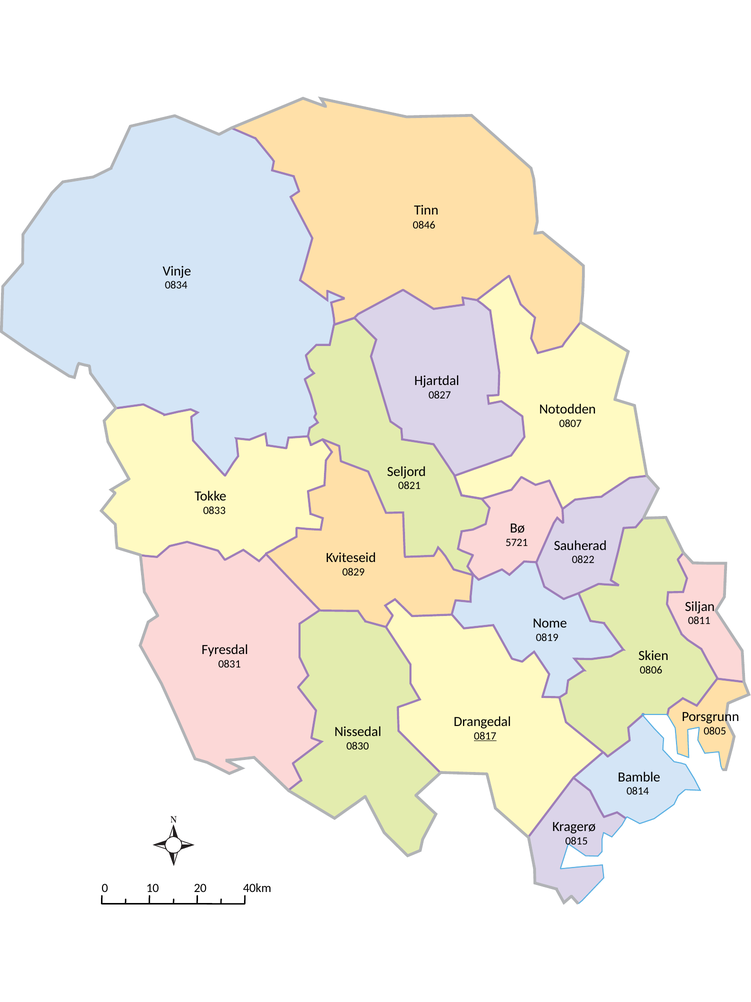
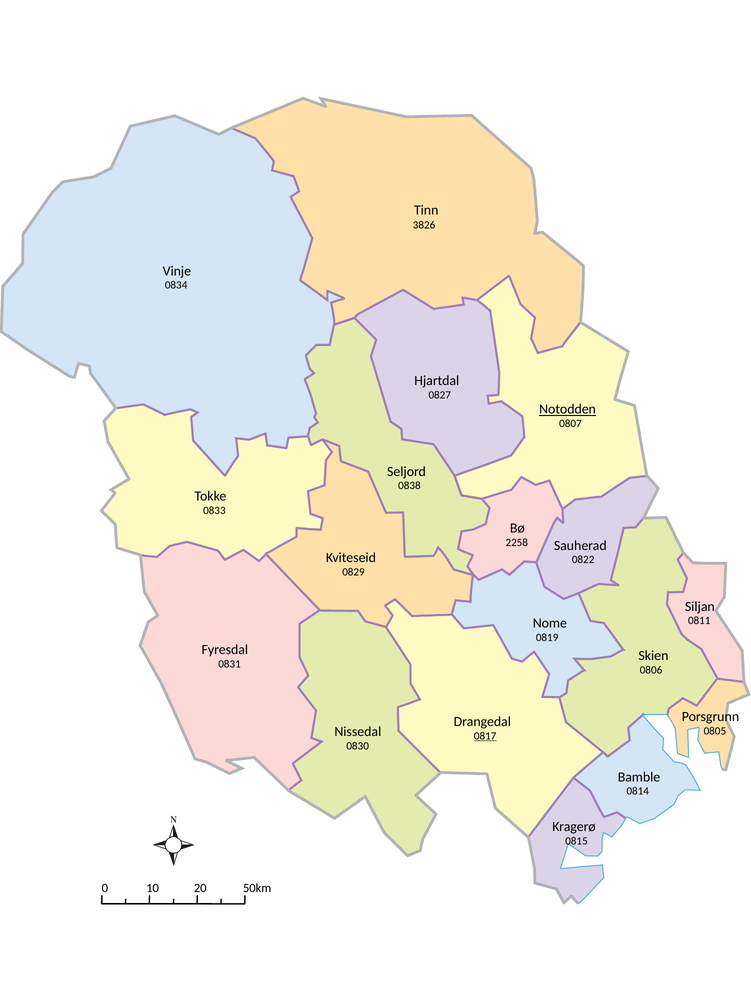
0846: 0846 -> 3826
Notodden underline: none -> present
0821: 0821 -> 0838
5721: 5721 -> 2258
40: 40 -> 50
